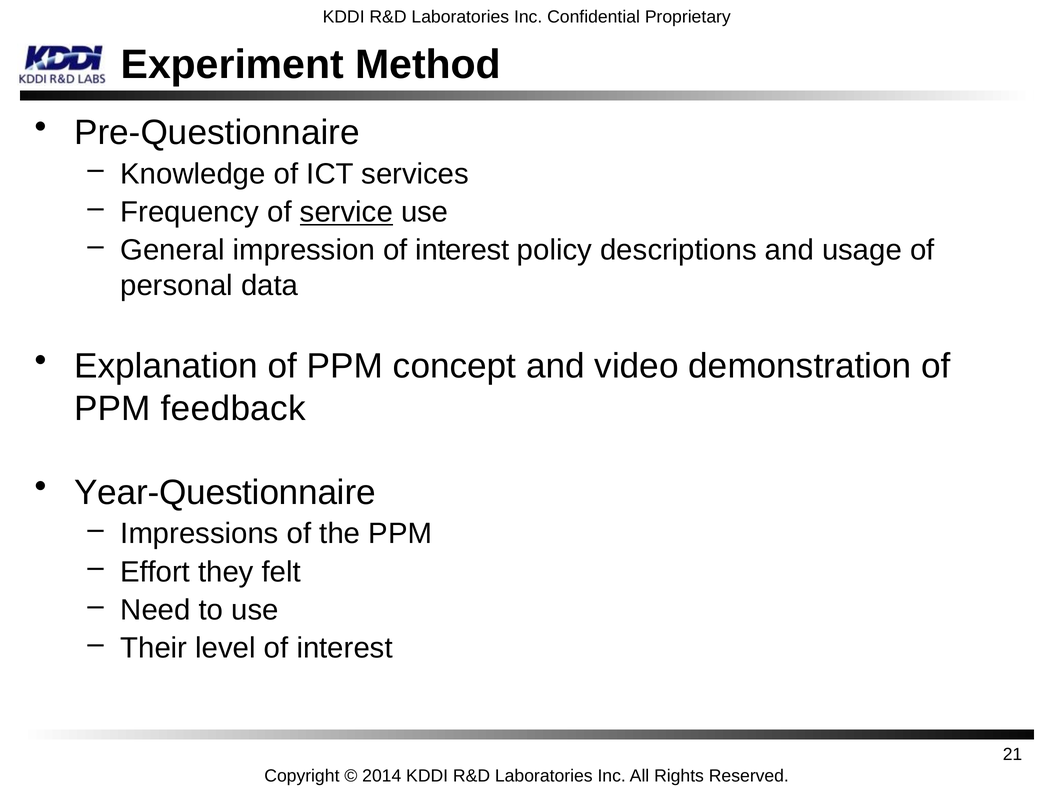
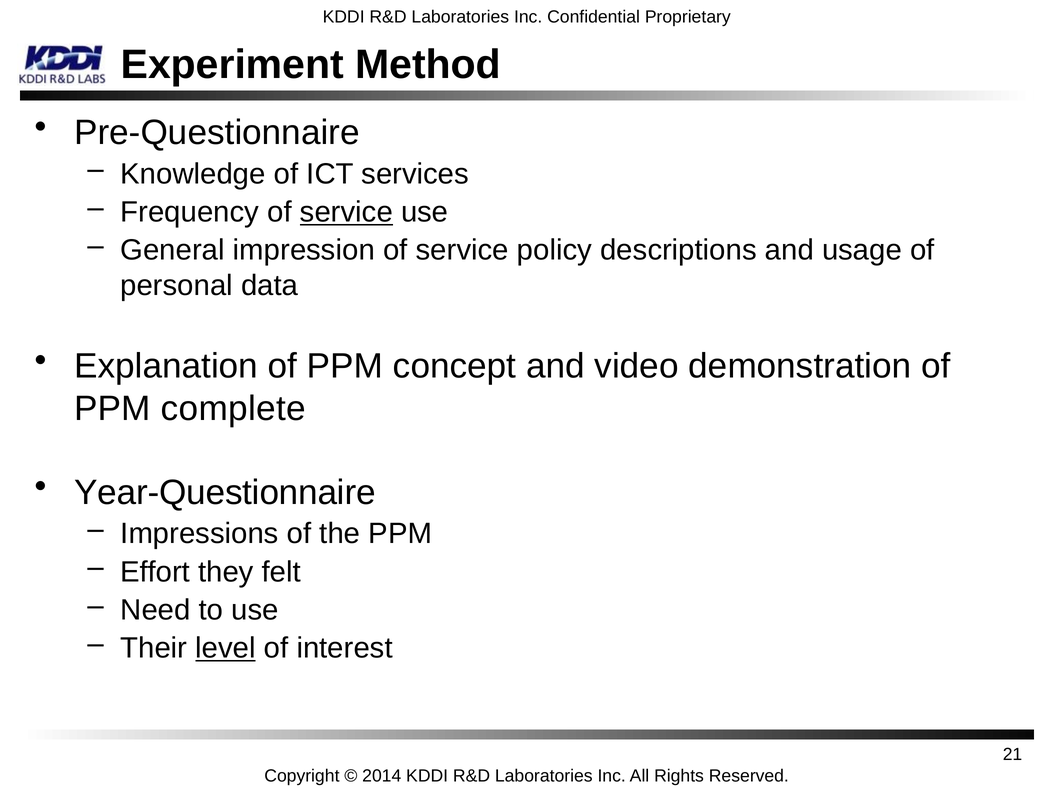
impression of interest: interest -> service
feedback: feedback -> complete
level underline: none -> present
